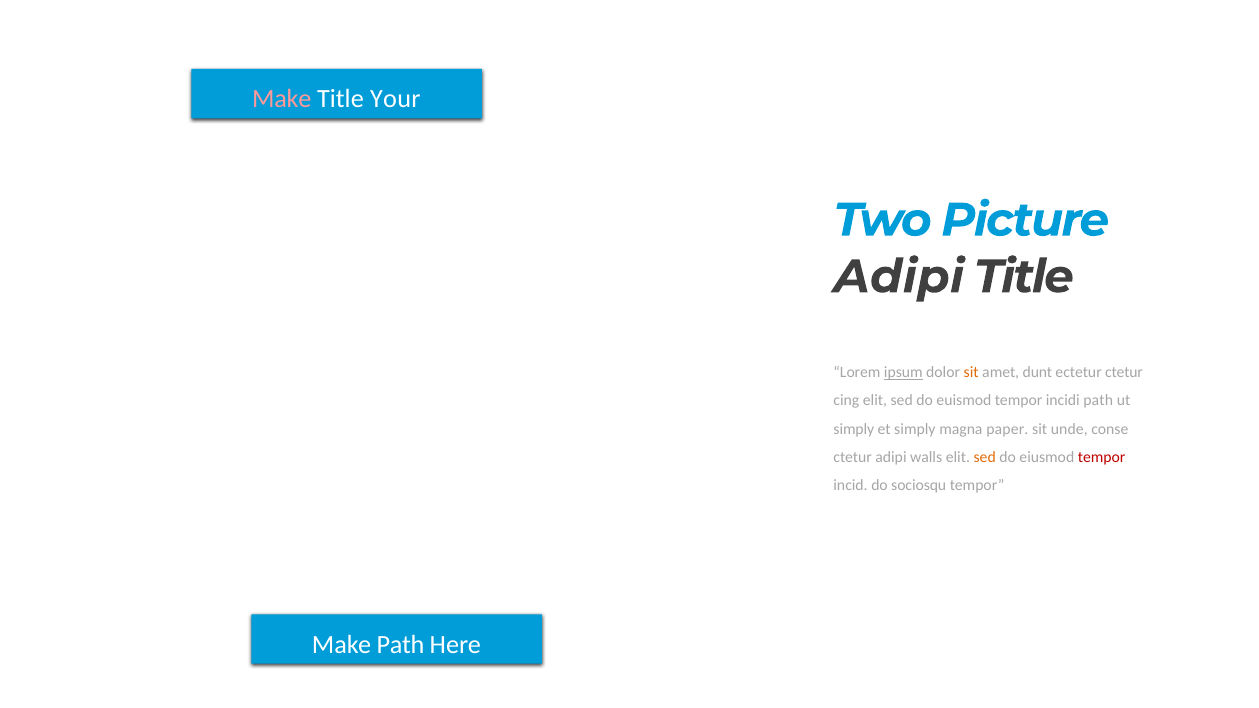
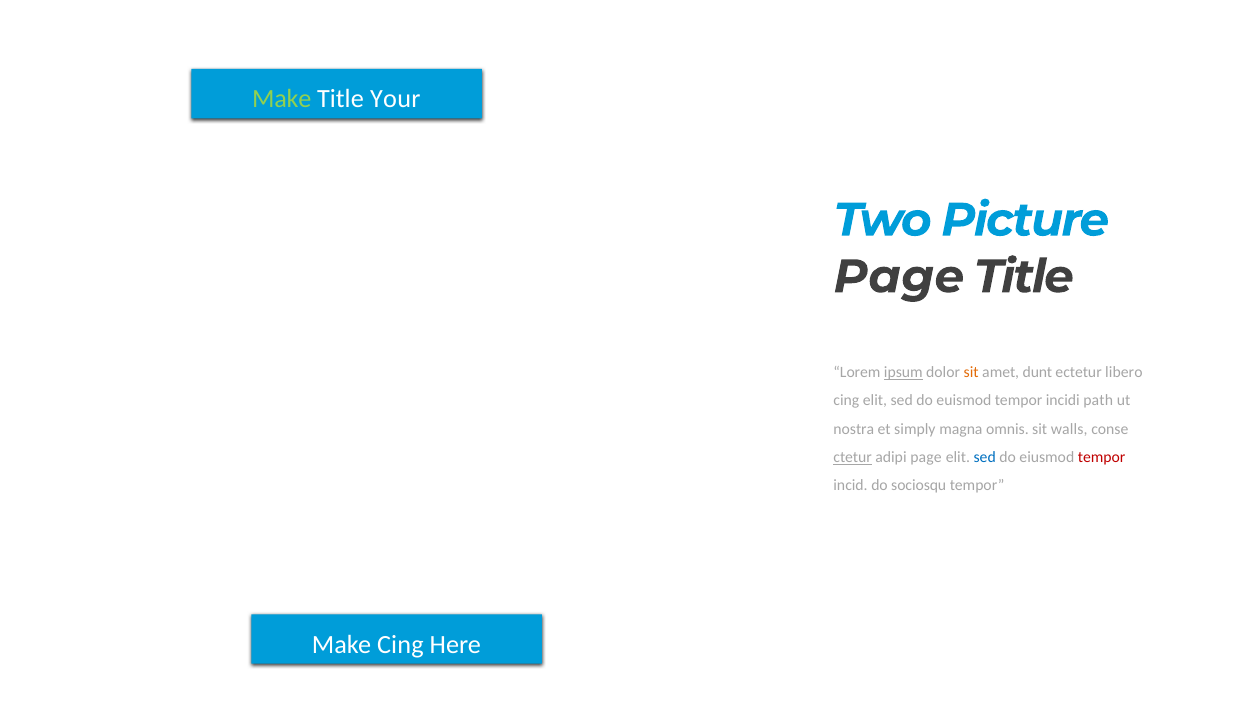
Make at (282, 99) colour: pink -> light green
Adipi at (899, 277): Adipi -> Page
ectetur ctetur: ctetur -> libero
simply at (854, 429): simply -> nostra
paper: paper -> omnis
unde: unde -> walls
ctetur at (853, 457) underline: none -> present
adipi walls: walls -> page
sed at (985, 457) colour: orange -> blue
Make Path: Path -> Cing
